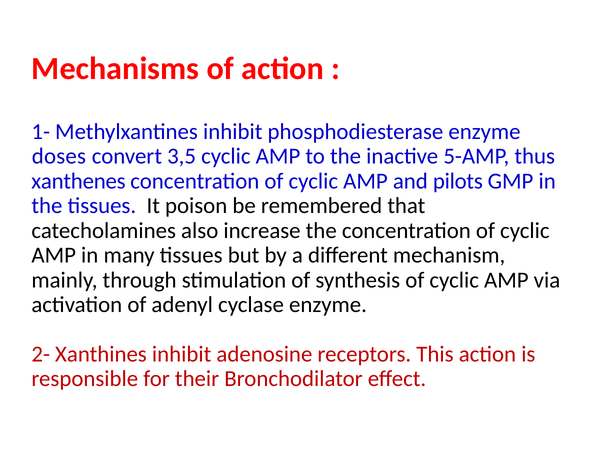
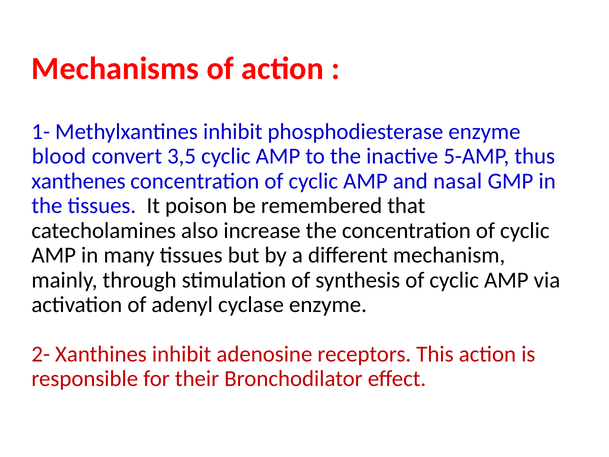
doses: doses -> blood
pilots: pilots -> nasal
